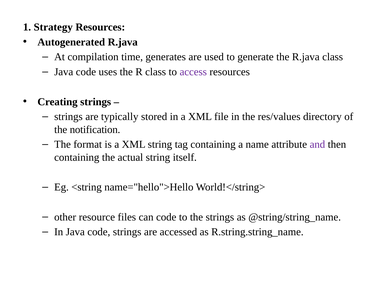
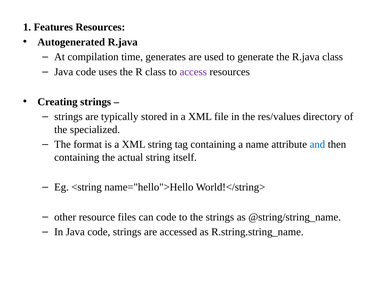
Strategy: Strategy -> Features
notification: notification -> specialized
and colour: purple -> blue
